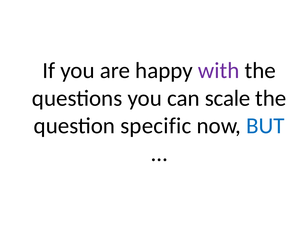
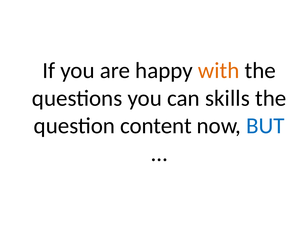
with colour: purple -> orange
scale: scale -> skills
specific: specific -> content
